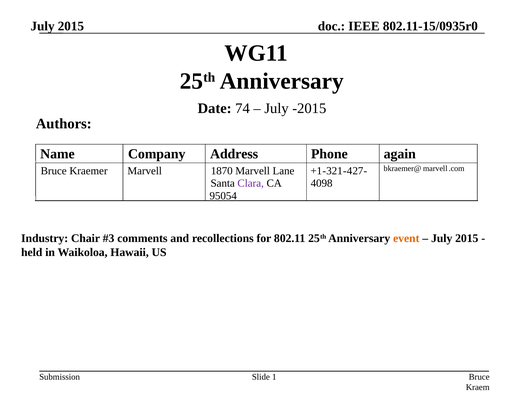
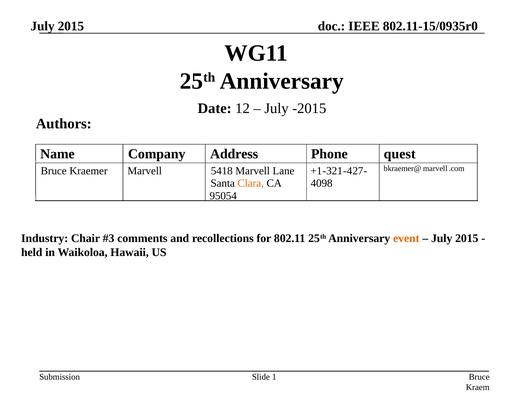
74: 74 -> 12
again: again -> quest
1870: 1870 -> 5418
Clara colour: purple -> orange
